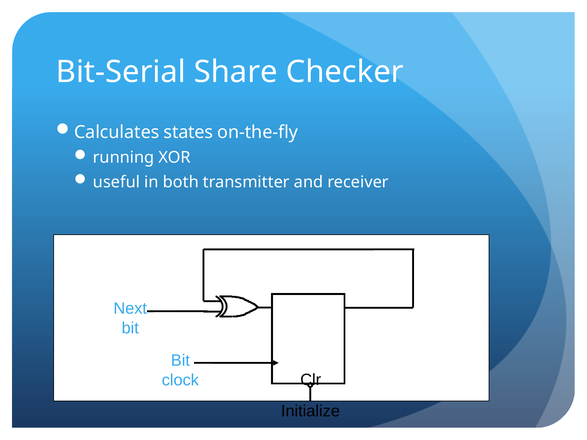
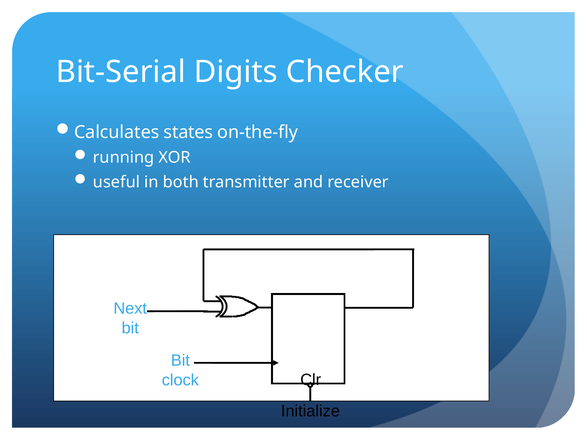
Share: Share -> Digits
